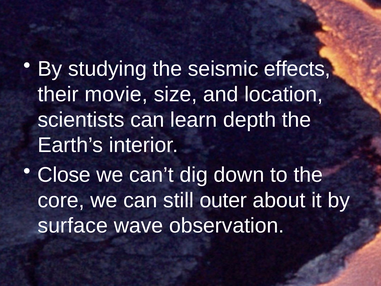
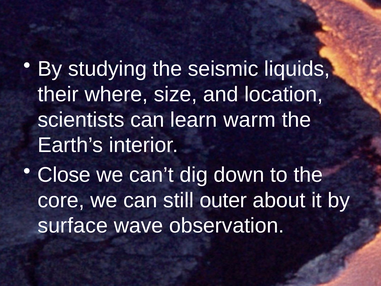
effects: effects -> liquids
movie: movie -> where
depth: depth -> warm
